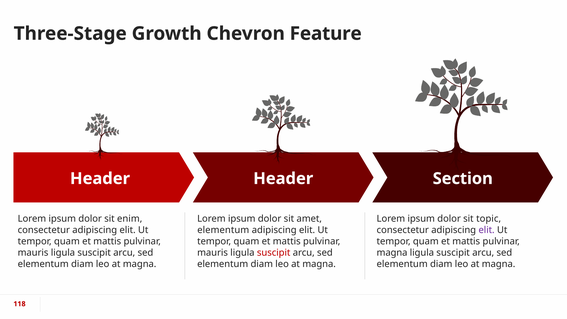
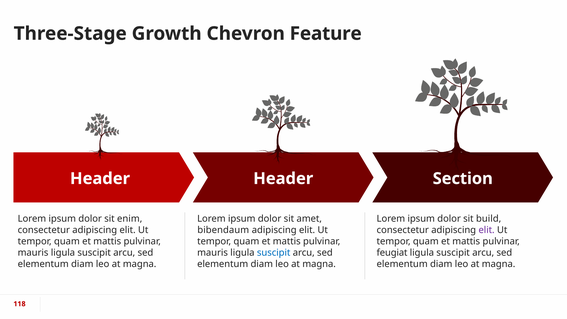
topic: topic -> build
elementum at (223, 230): elementum -> bibendaum
suscipit at (274, 253) colour: red -> blue
magna at (392, 253): magna -> feugiat
